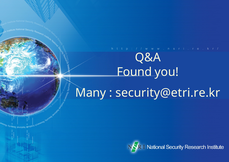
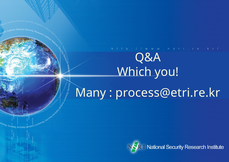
Found: Found -> Which
security@etri.re.kr: security@etri.re.kr -> process@etri.re.kr
